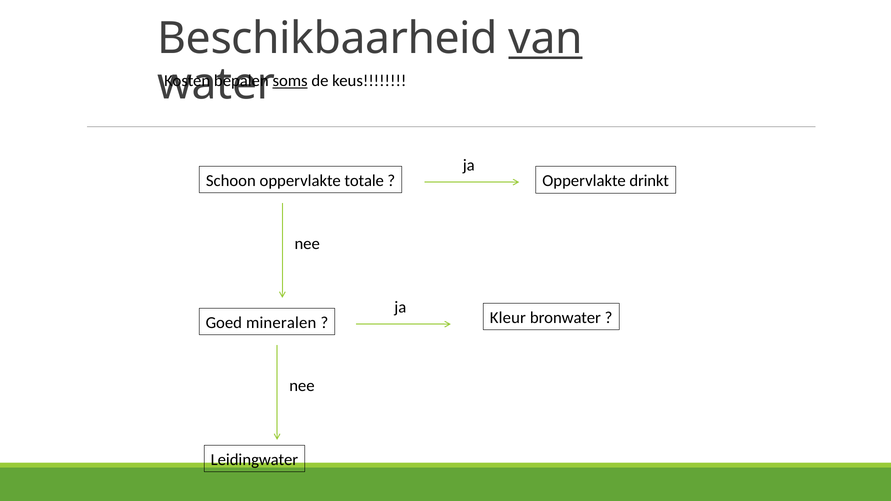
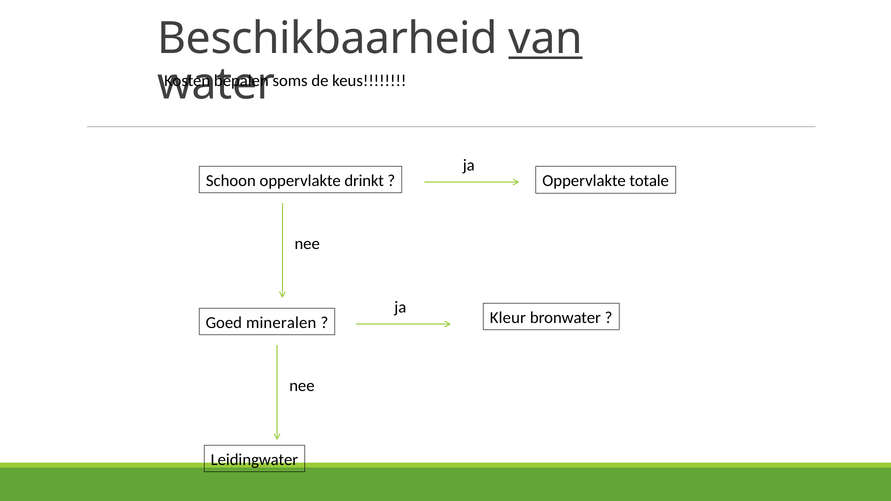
soms underline: present -> none
totale: totale -> drinkt
drinkt: drinkt -> totale
